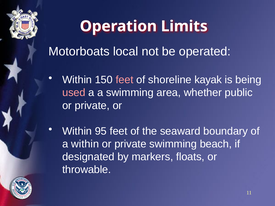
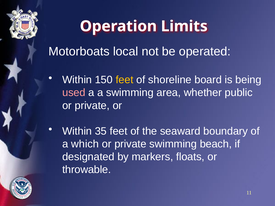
feet at (125, 80) colour: pink -> yellow
kayak: kayak -> board
95: 95 -> 35
a within: within -> which
